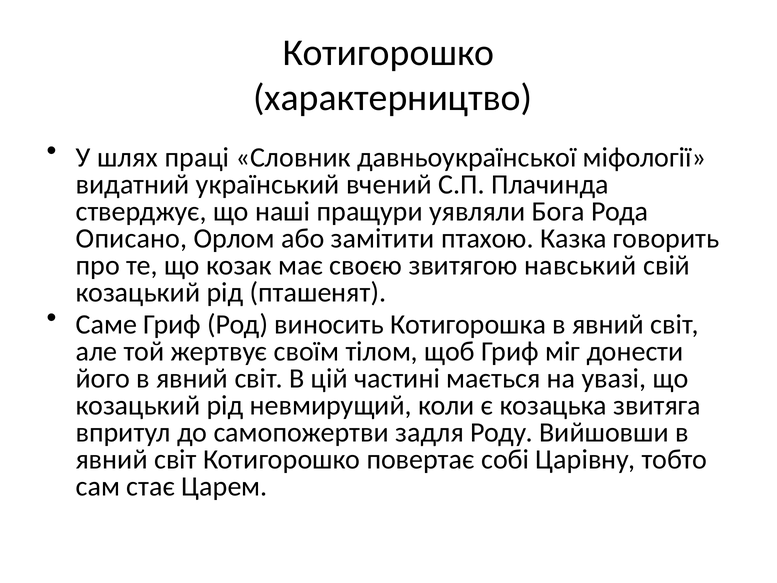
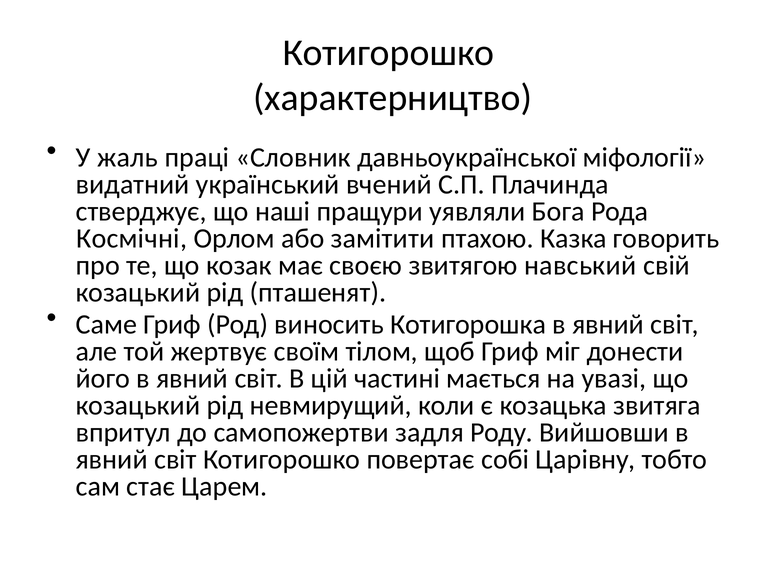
шлях: шлях -> жаль
Описано: Описано -> Космічні
